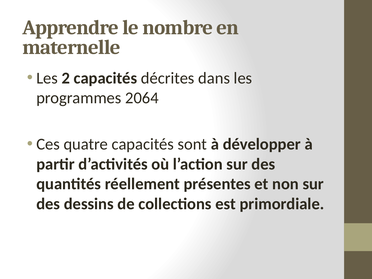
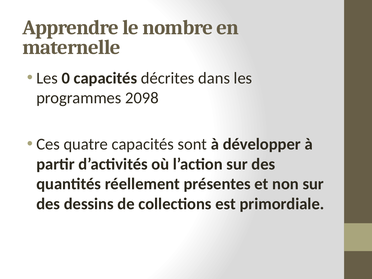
2: 2 -> 0
2064: 2064 -> 2098
